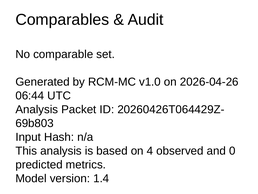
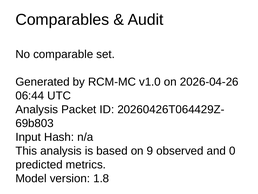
4: 4 -> 9
1.4: 1.4 -> 1.8
